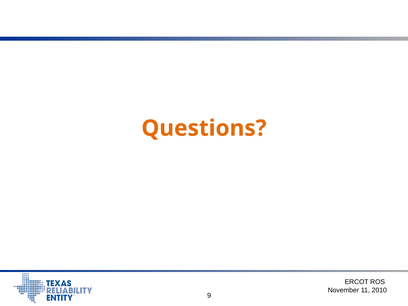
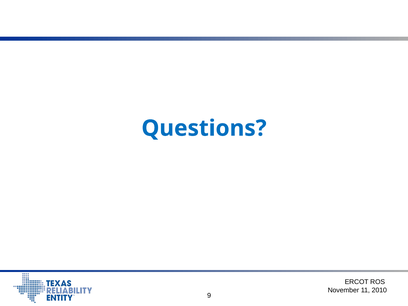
Questions colour: orange -> blue
